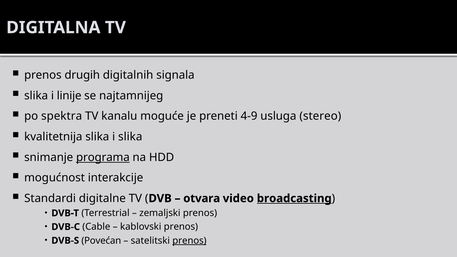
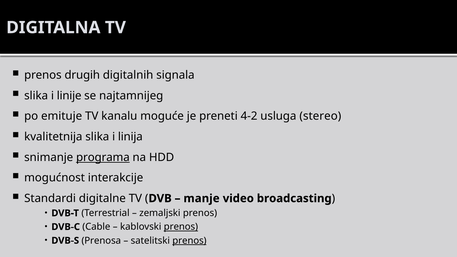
spektra: spektra -> emituje
4-9: 4-9 -> 4-2
i slika: slika -> linija
otvara: otvara -> manje
broadcasting underline: present -> none
prenos at (181, 227) underline: none -> present
Povećan: Povećan -> Prenosa
